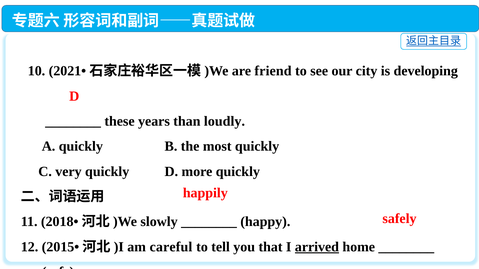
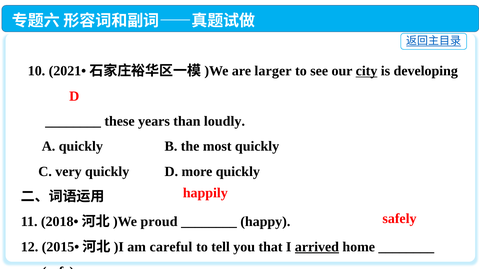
friend: friend -> larger
city underline: none -> present
slowly: slowly -> proud
